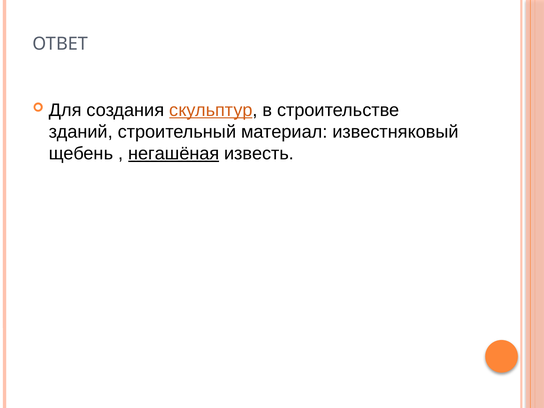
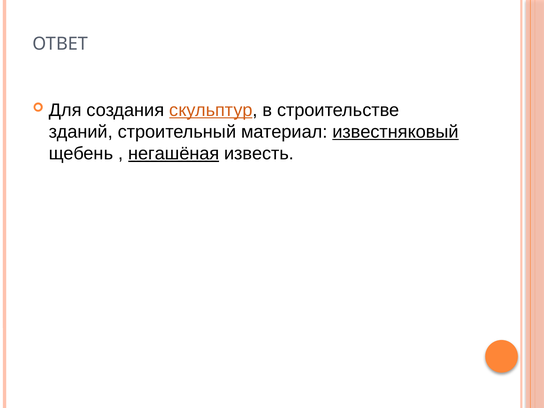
известняковый underline: none -> present
